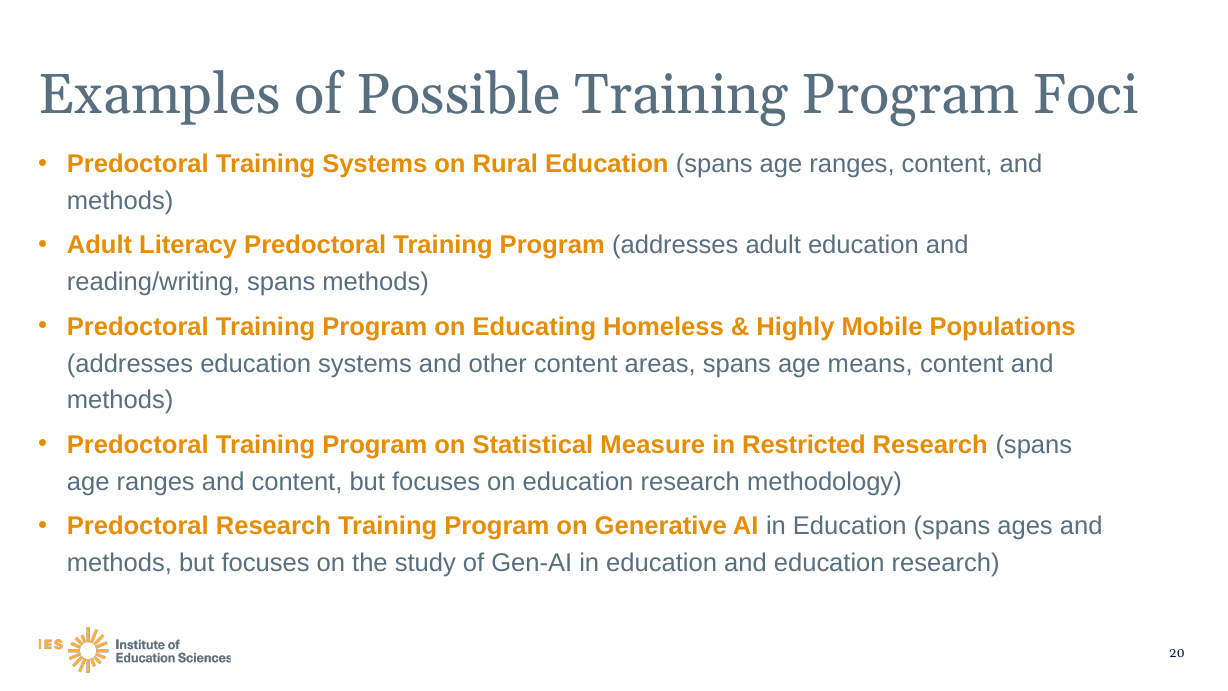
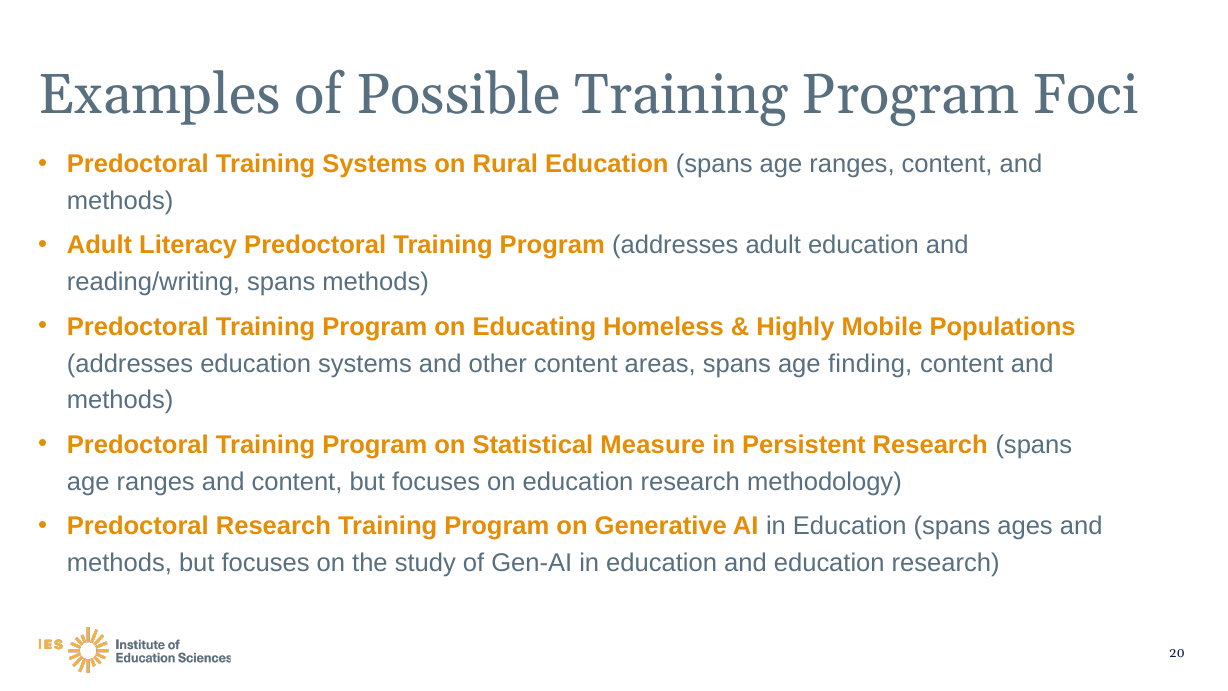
means: means -> finding
Restricted: Restricted -> Persistent
